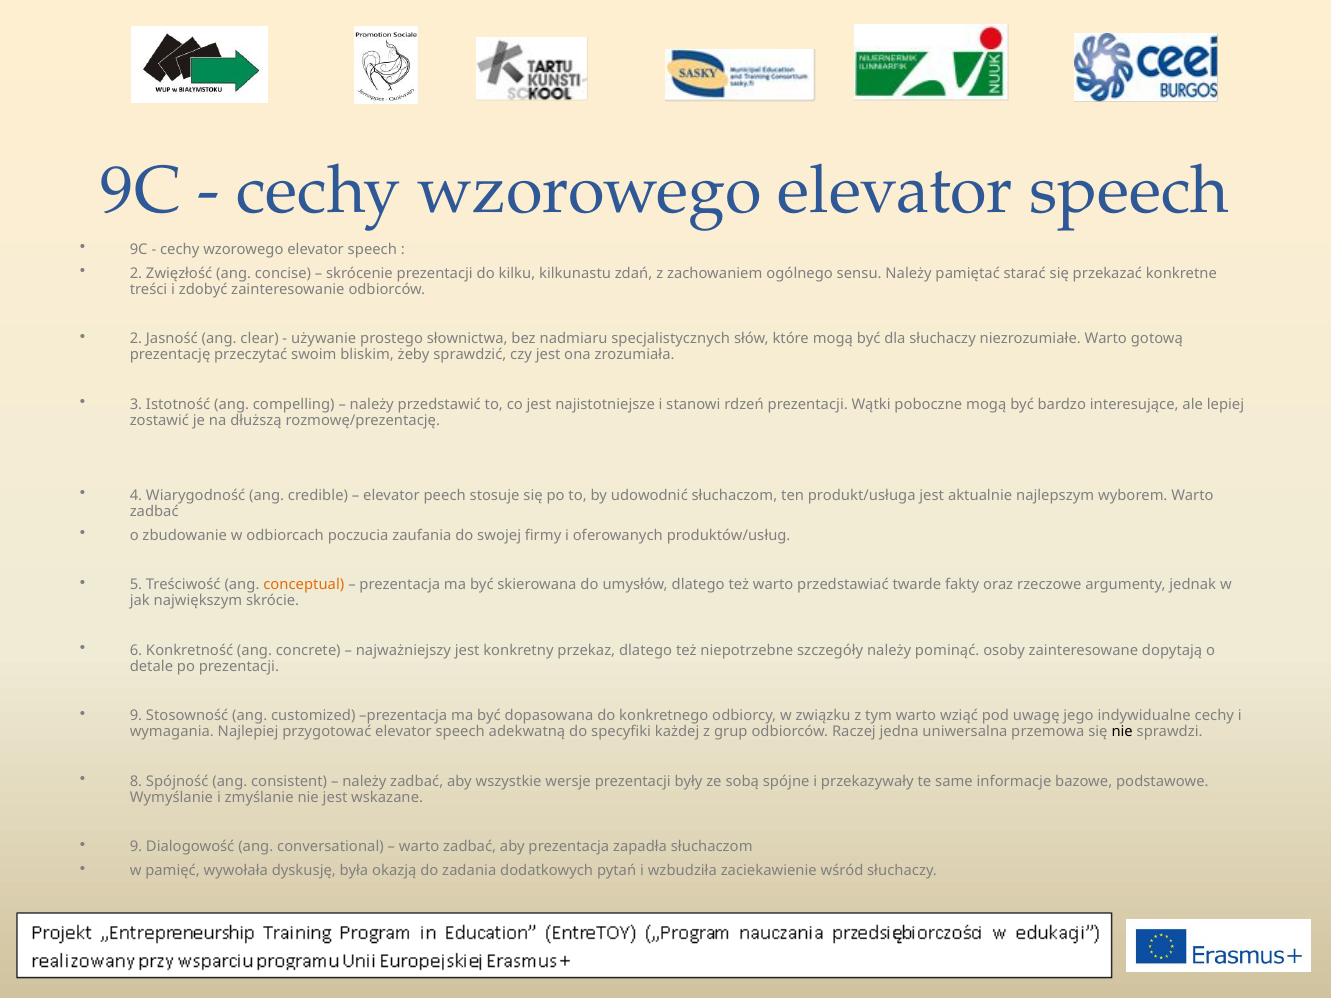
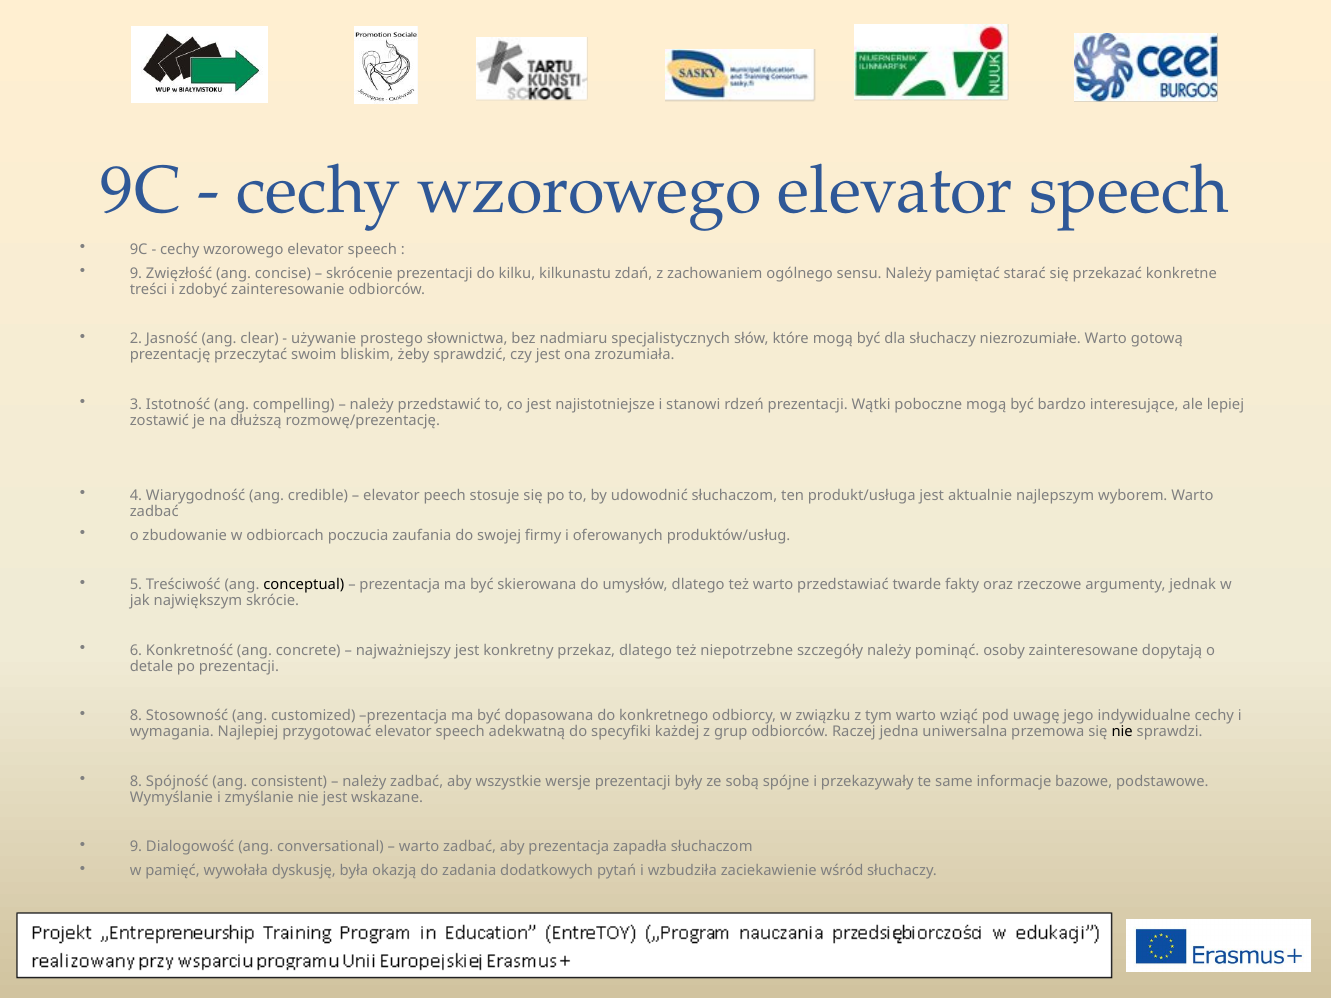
2 at (136, 273): 2 -> 9
conceptual colour: orange -> black
9 at (136, 716): 9 -> 8
